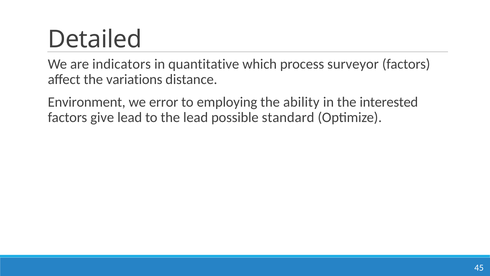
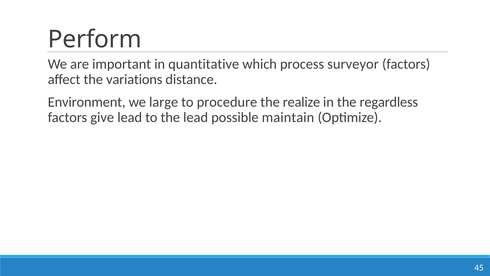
Detailed: Detailed -> Perform
indicators: indicators -> important
error: error -> large
employing: employing -> procedure
ability: ability -> realize
interested: interested -> regardless
standard: standard -> maintain
